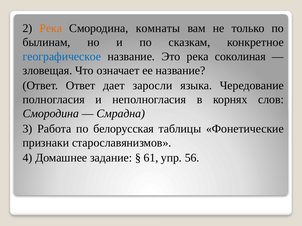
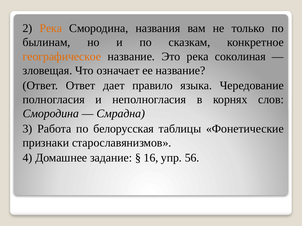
комнаты: комнаты -> названия
географическое colour: blue -> orange
заросли: заросли -> правило
61: 61 -> 16
